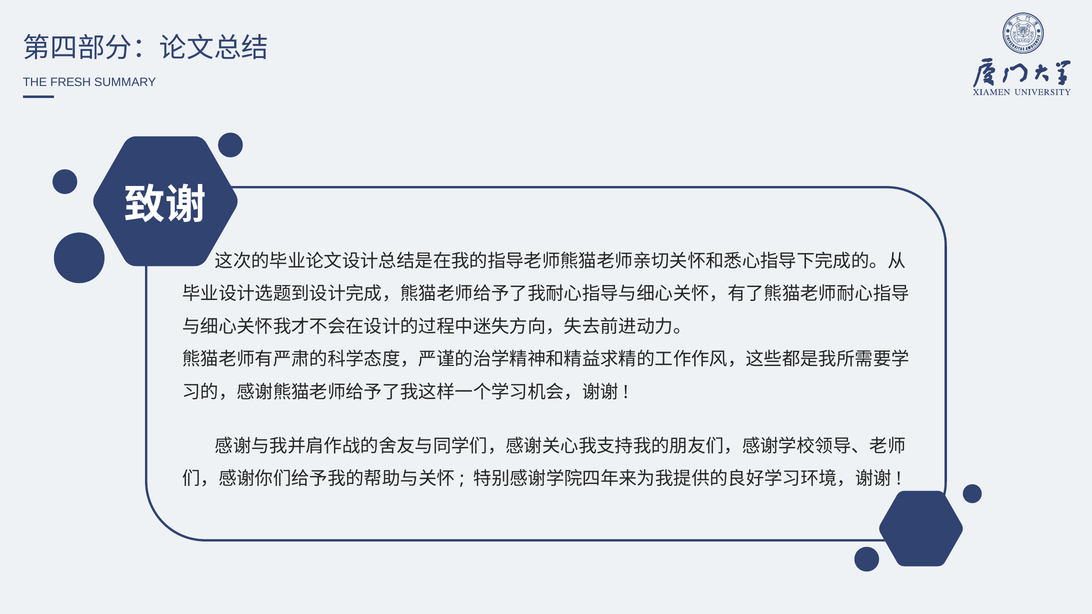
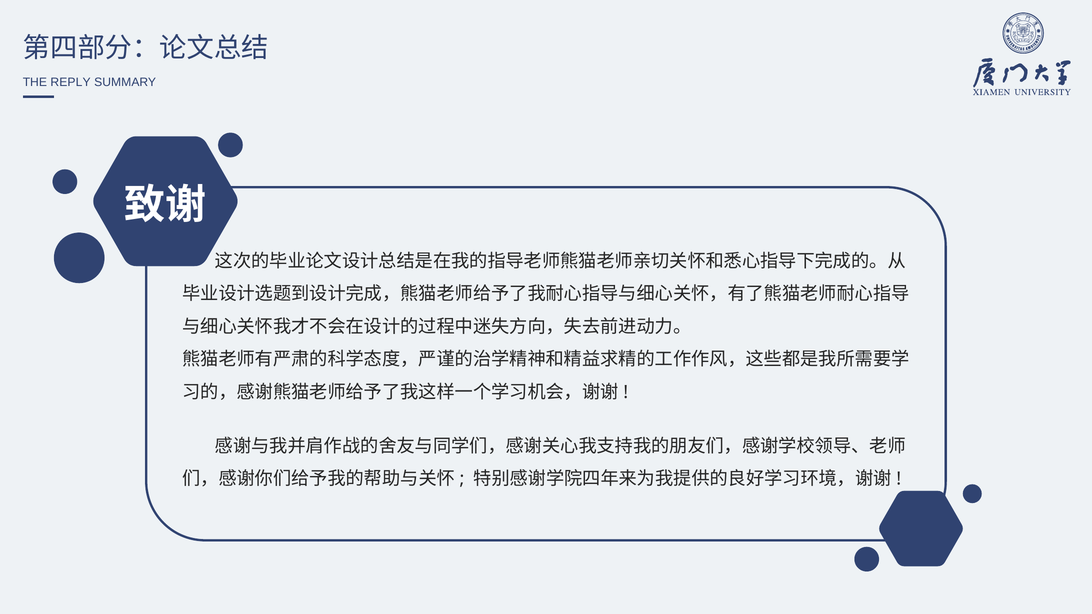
FRESH: FRESH -> REPLY
